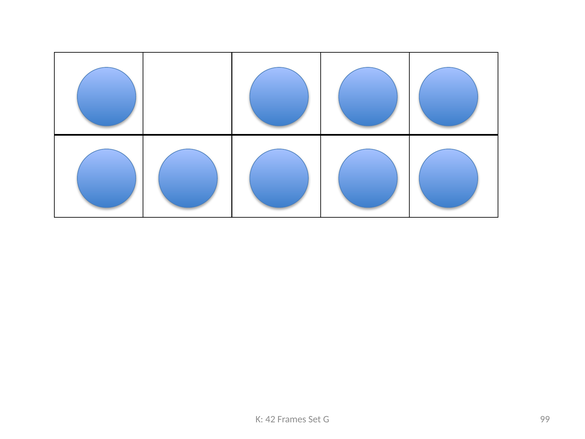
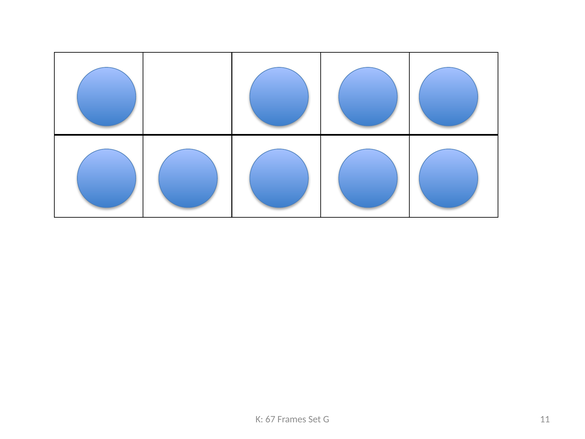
42: 42 -> 67
99: 99 -> 11
